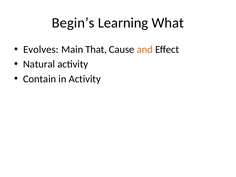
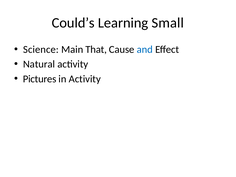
Begin’s: Begin’s -> Could’s
What: What -> Small
Evolves: Evolves -> Science
and colour: orange -> blue
Contain: Contain -> Pictures
